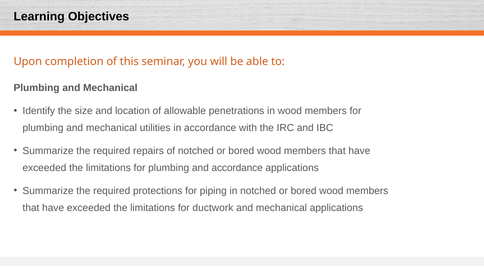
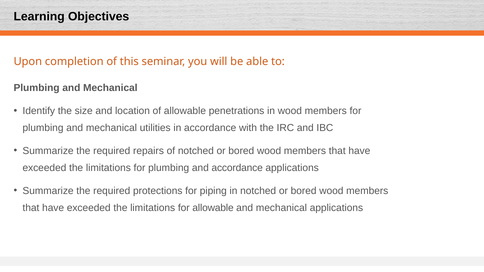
for ductwork: ductwork -> allowable
